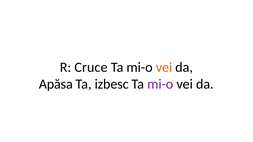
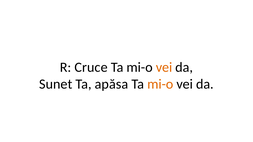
Apăsa: Apăsa -> Sunet
izbesc: izbesc -> apăsa
mi-o at (160, 84) colour: purple -> orange
